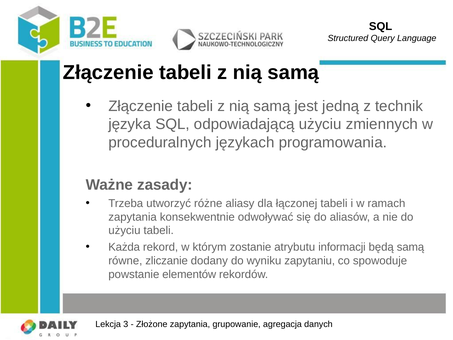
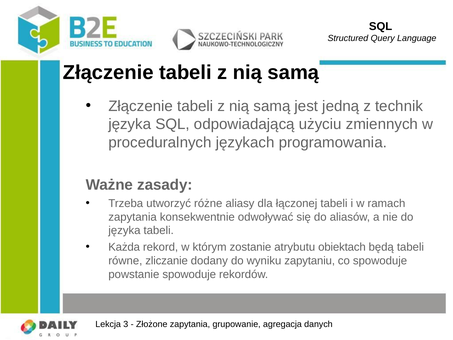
użyciu at (124, 230): użyciu -> języka
informacji: informacji -> obiektach
będą samą: samą -> tabeli
powstanie elementów: elementów -> spowoduje
